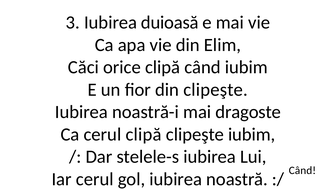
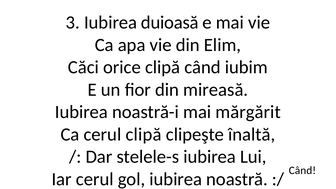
din clipeşte: clipeşte -> mireasă
dragoste: dragoste -> mărgărit
clipeşte iubim: iubim -> înaltă
